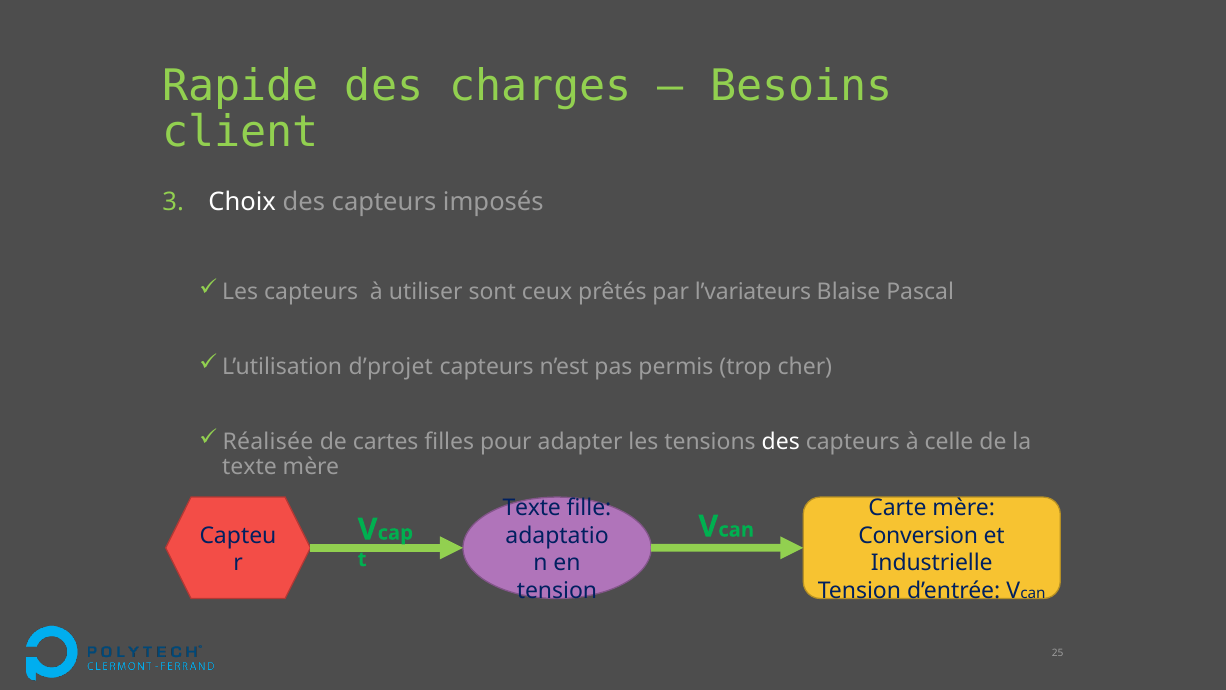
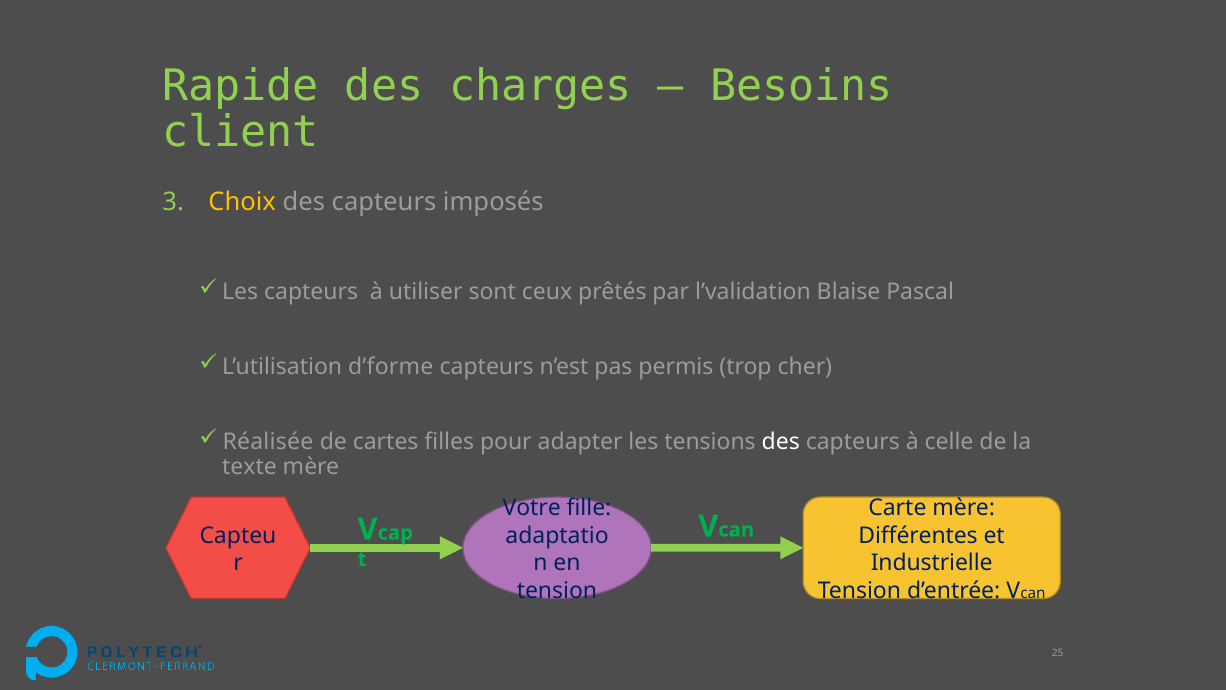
Choix colour: white -> yellow
l’variateurs: l’variateurs -> l’validation
d’projet: d’projet -> d’forme
Texte at (532, 508): Texte -> Votre
Conversion: Conversion -> Différentes
